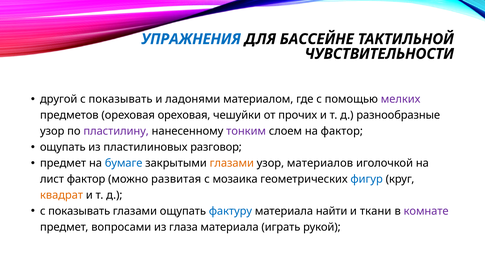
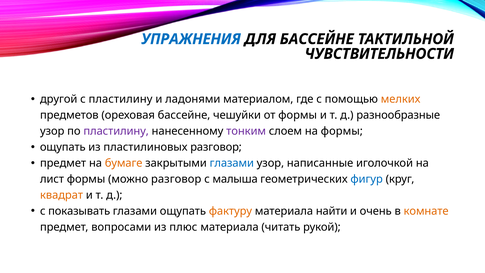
показывать at (121, 99): показывать -> пластилину
мелких colour: purple -> orange
ореховая ореховая: ореховая -> бассейне
от прочих: прочих -> формы
на фактор: фактор -> формы
бумаге colour: blue -> orange
глазами at (232, 163) colour: orange -> blue
материалов: материалов -> написанные
лист фактор: фактор -> формы
можно развитая: развитая -> разговор
мозаика: мозаика -> малыша
фактуру colour: blue -> orange
ткани: ткани -> очень
комнате colour: purple -> orange
глаза: глаза -> плюс
играть: играть -> читать
